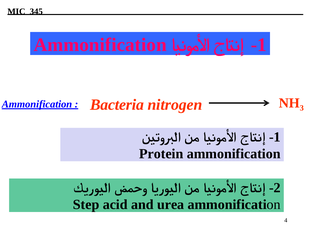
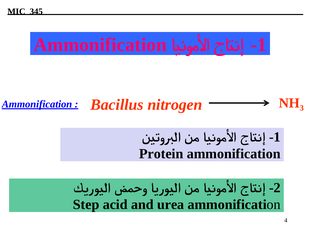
Bacteria: Bacteria -> Bacillus
